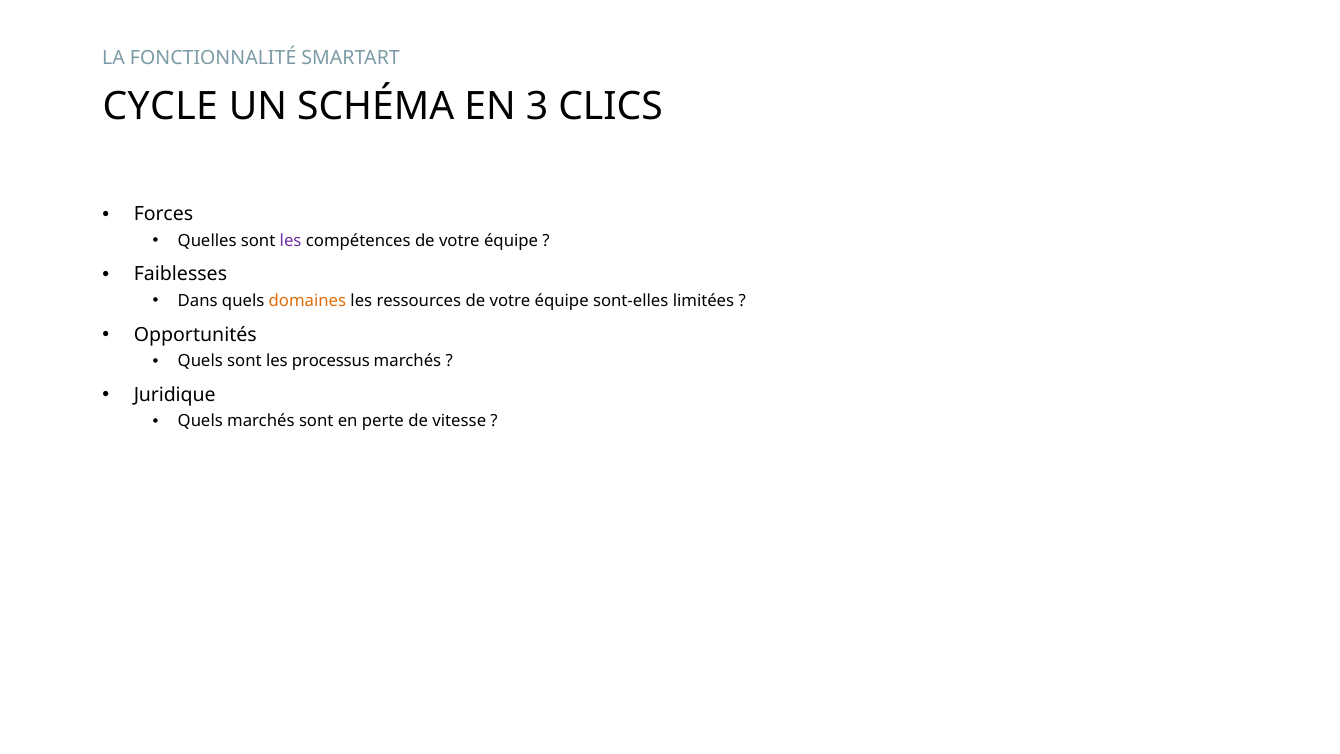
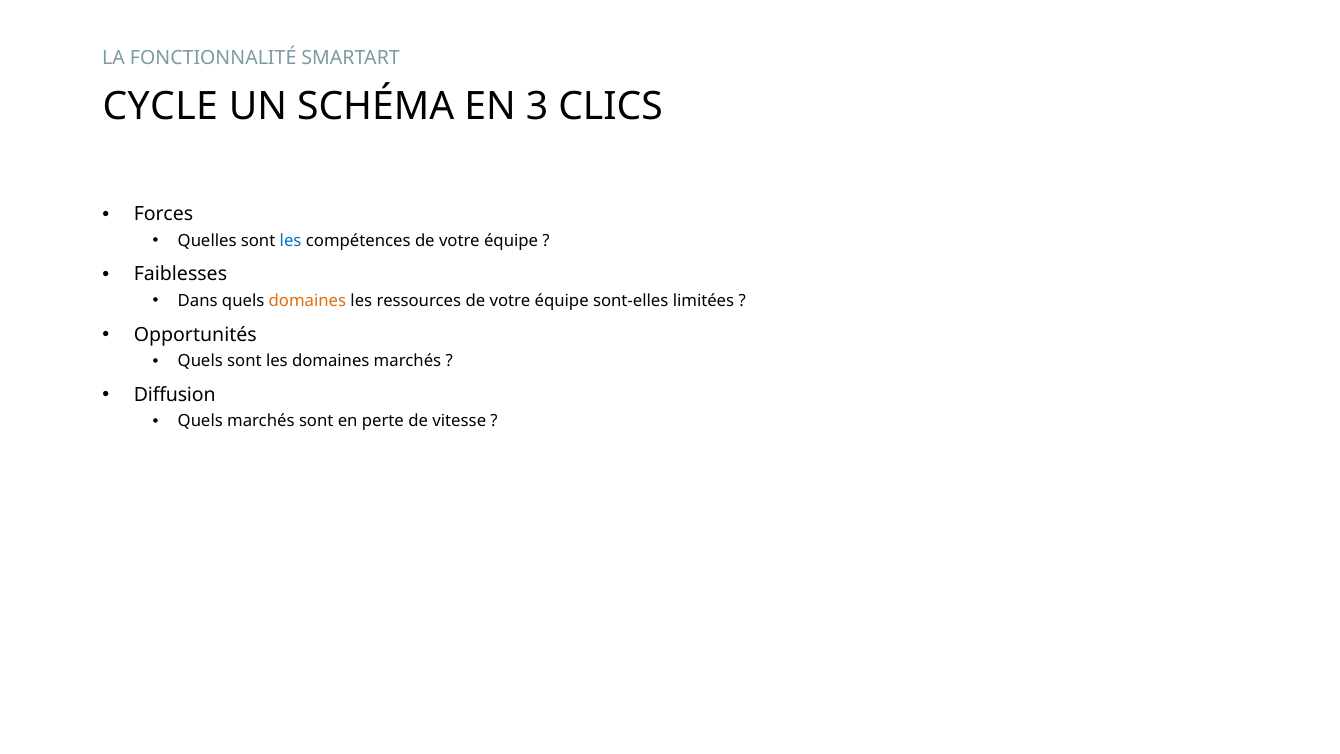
les at (291, 241) colour: purple -> blue
les processus: processus -> domaines
Juridique: Juridique -> Diffusion
